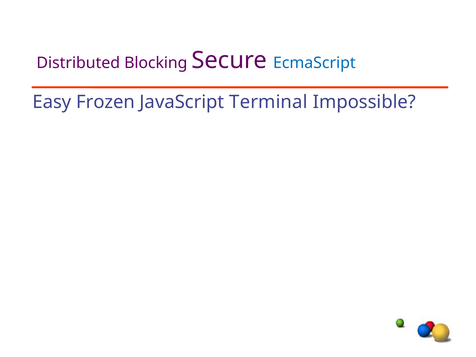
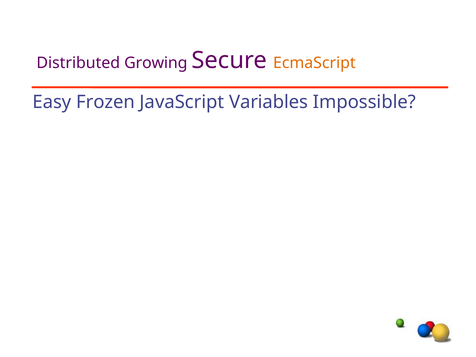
Blocking: Blocking -> Growing
EcmaScript colour: blue -> orange
Terminal: Terminal -> Variables
